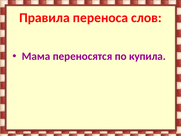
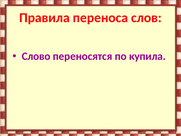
Мама: Мама -> Слово
